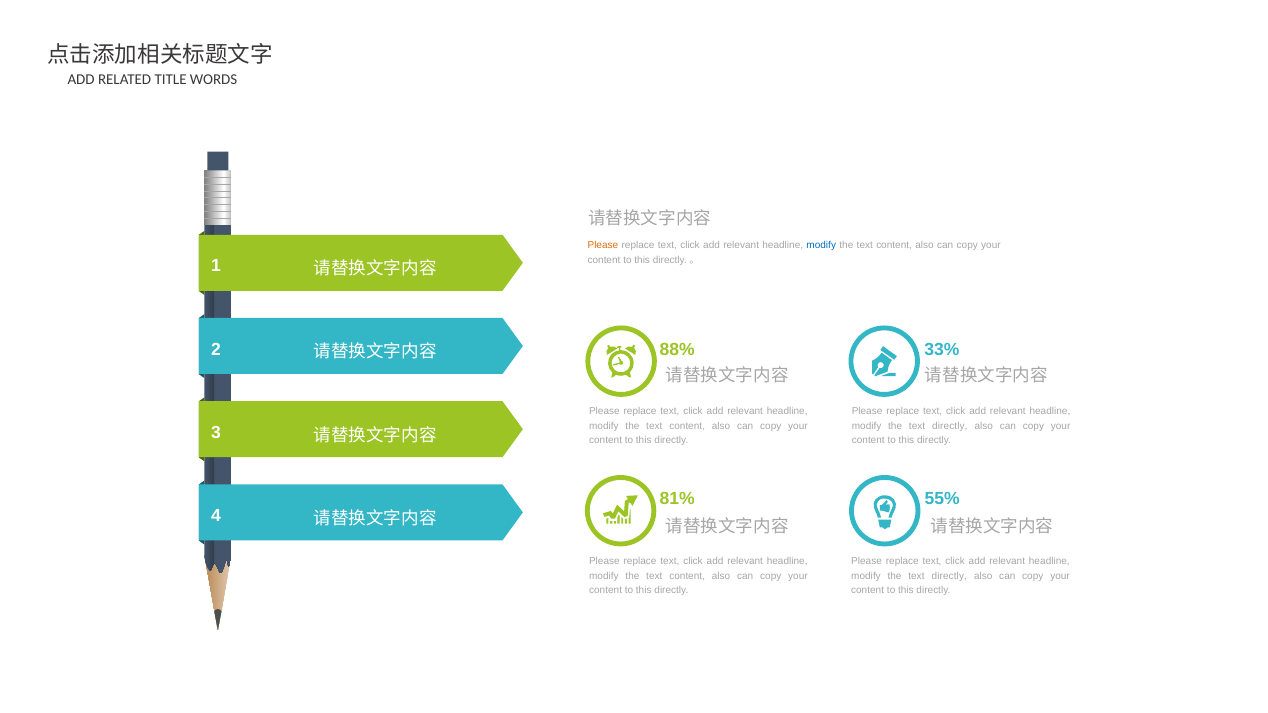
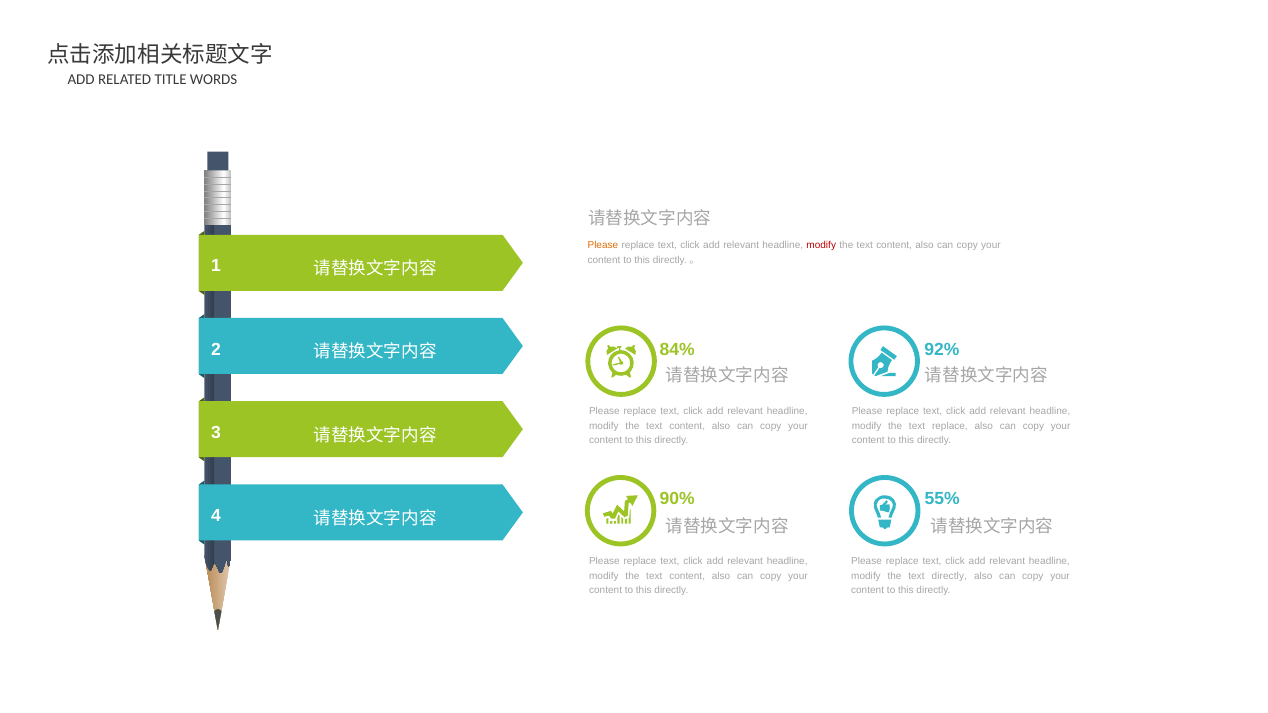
modify at (821, 246) colour: blue -> red
88%: 88% -> 84%
33%: 33% -> 92%
directly at (950, 426): directly -> replace
81%: 81% -> 90%
